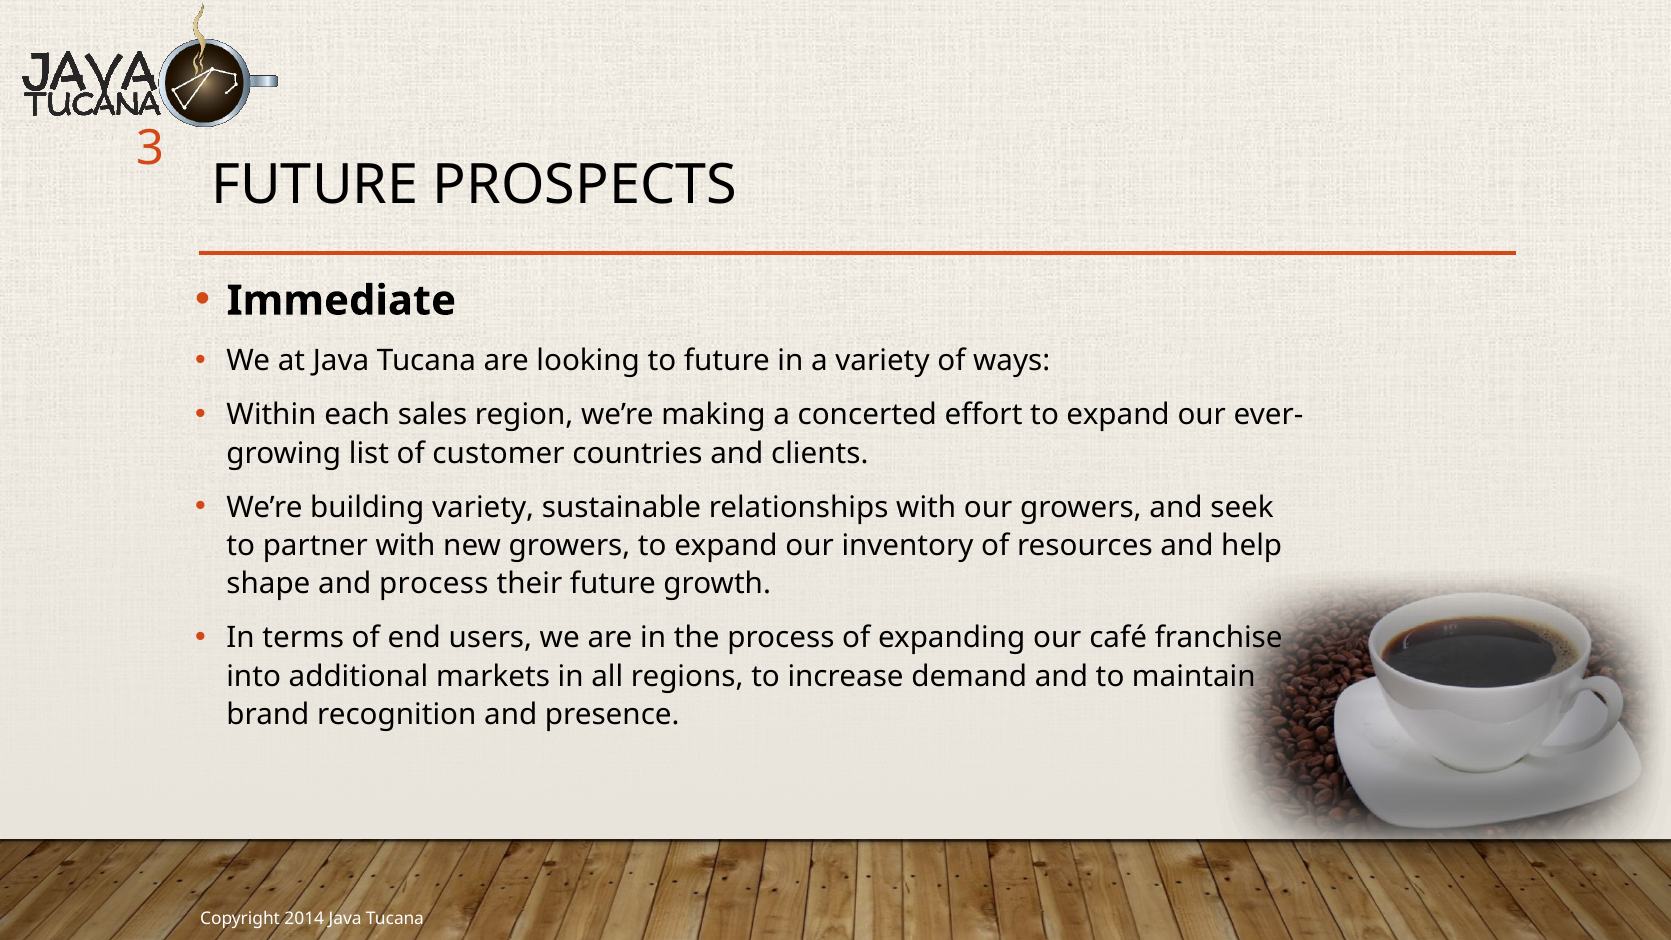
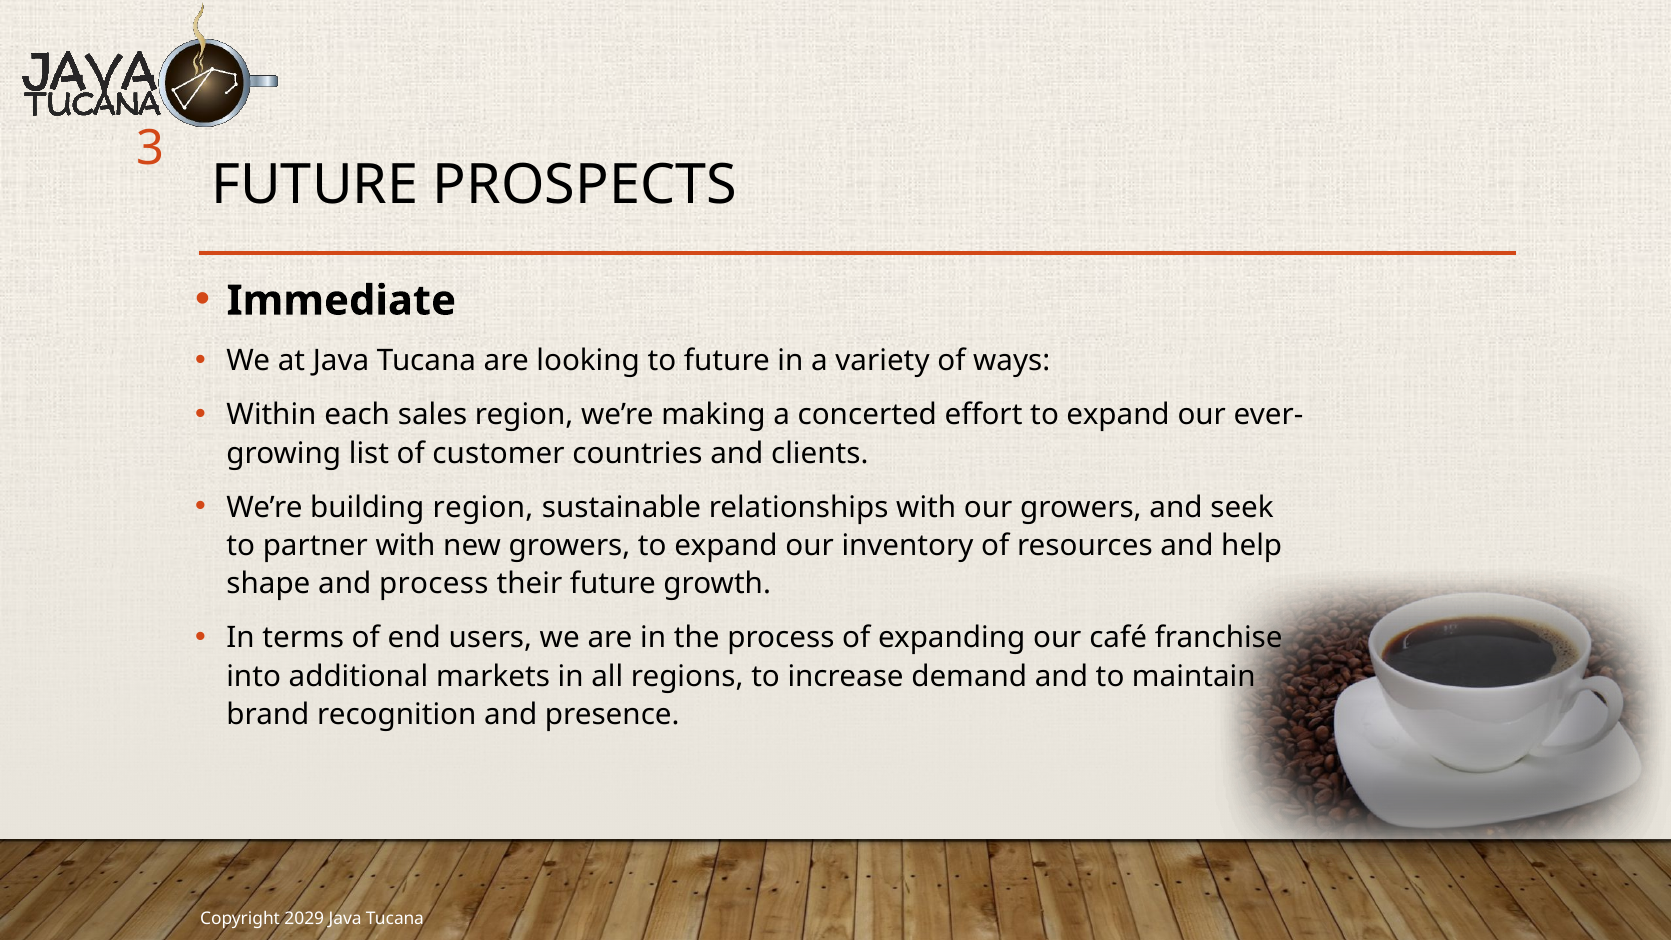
building variety: variety -> region
2014: 2014 -> 2029
